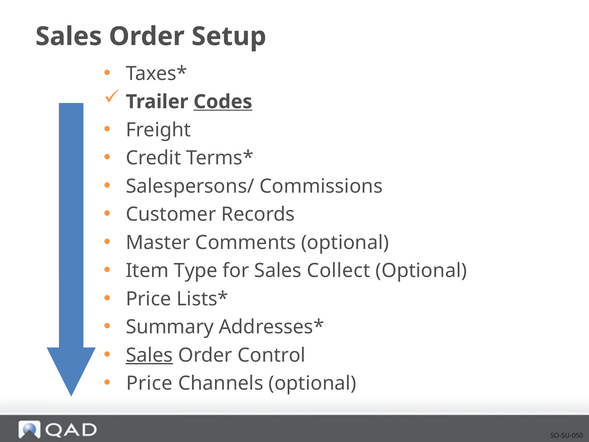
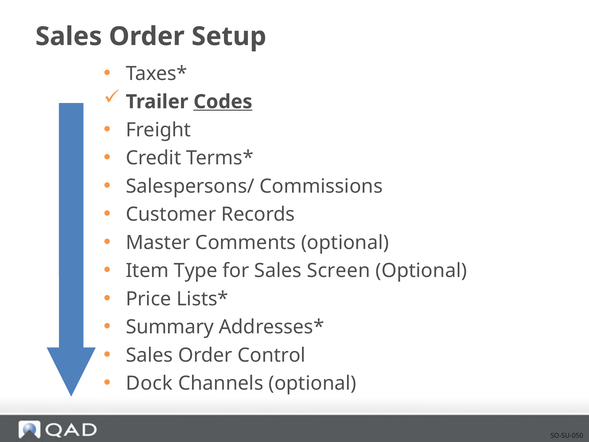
Collect: Collect -> Screen
Sales at (149, 355) underline: present -> none
Price at (149, 383): Price -> Dock
